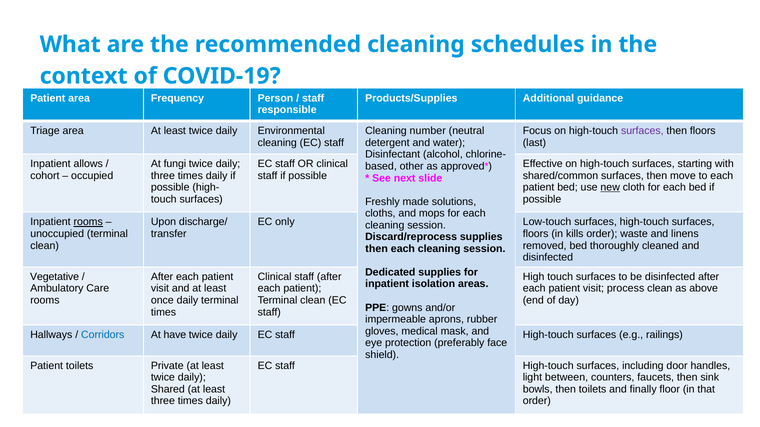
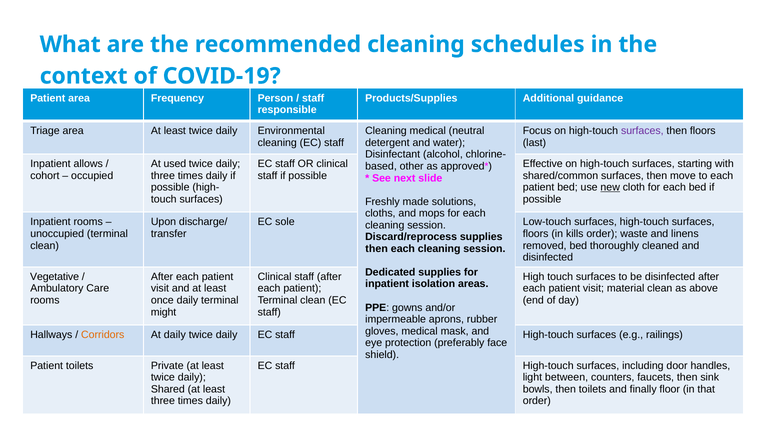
Cleaning number: number -> medical
fungi: fungi -> used
rooms at (88, 222) underline: present -> none
only: only -> sole
process: process -> material
times at (164, 312): times -> might
Corridors colour: blue -> orange
At have: have -> daily
